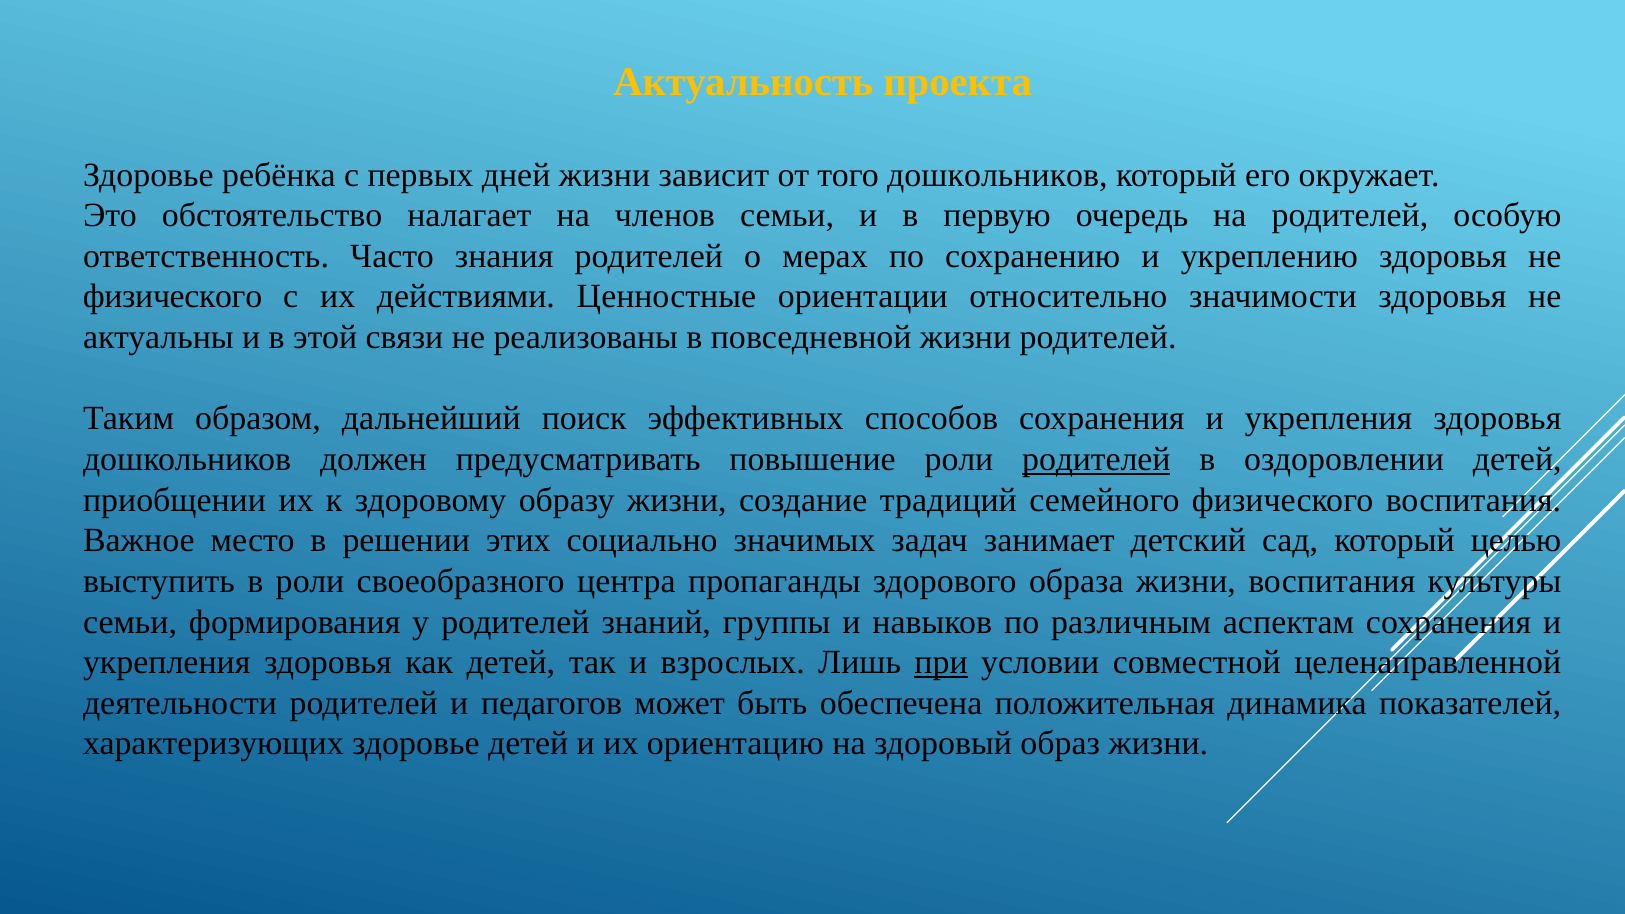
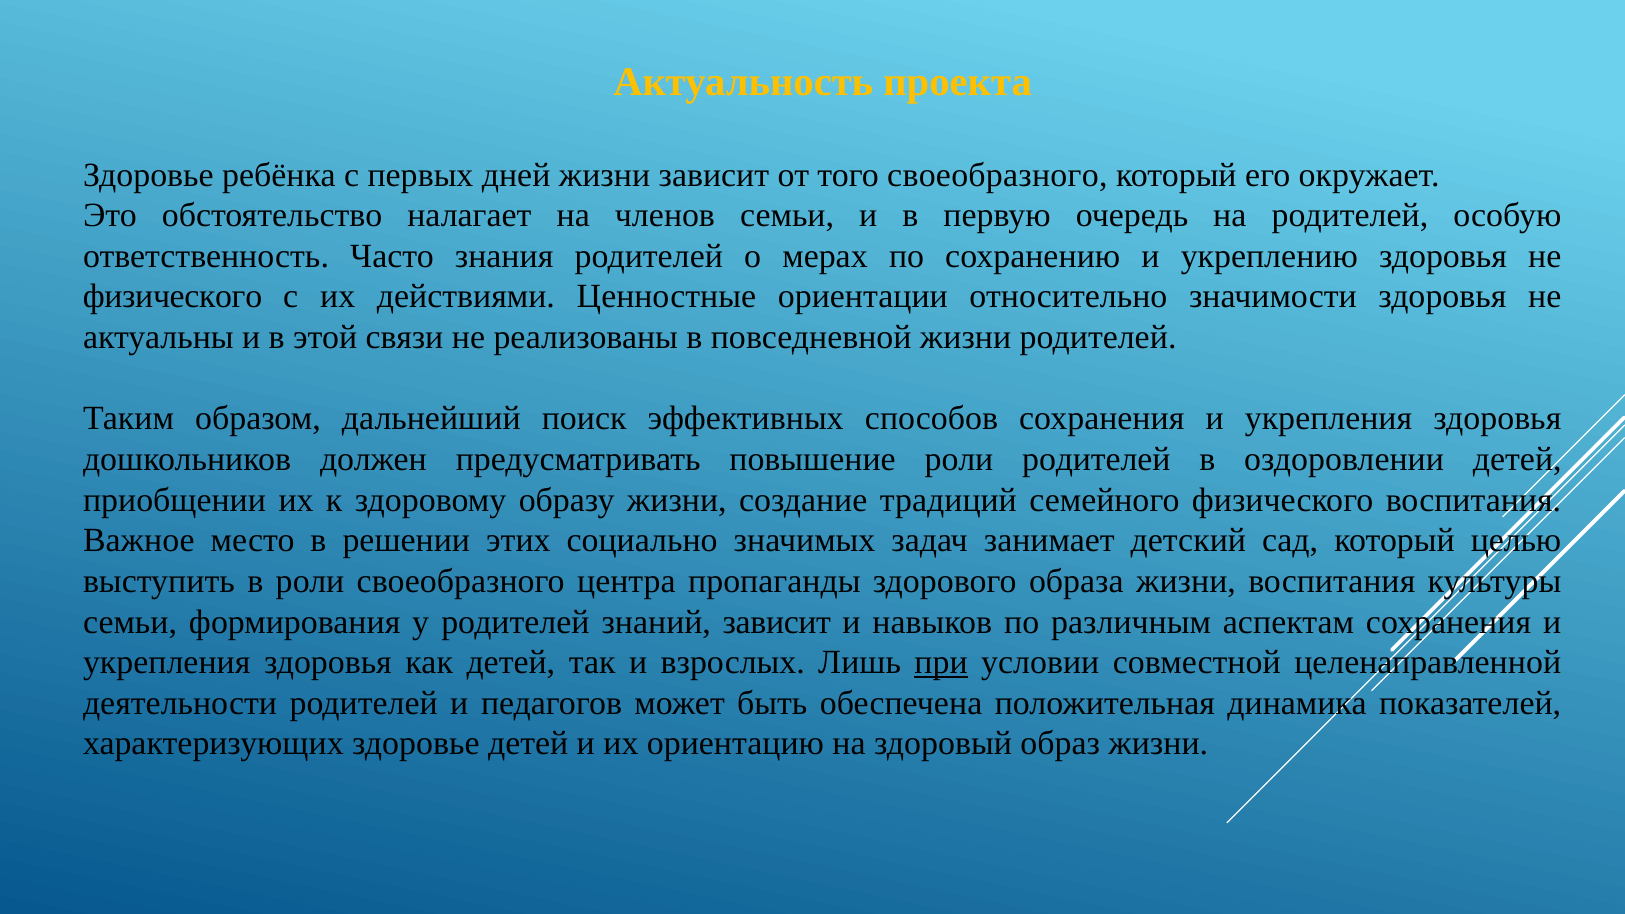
того дошкольников: дошкольников -> своеобразного
родителей at (1096, 459) underline: present -> none
знаний группы: группы -> зависит
